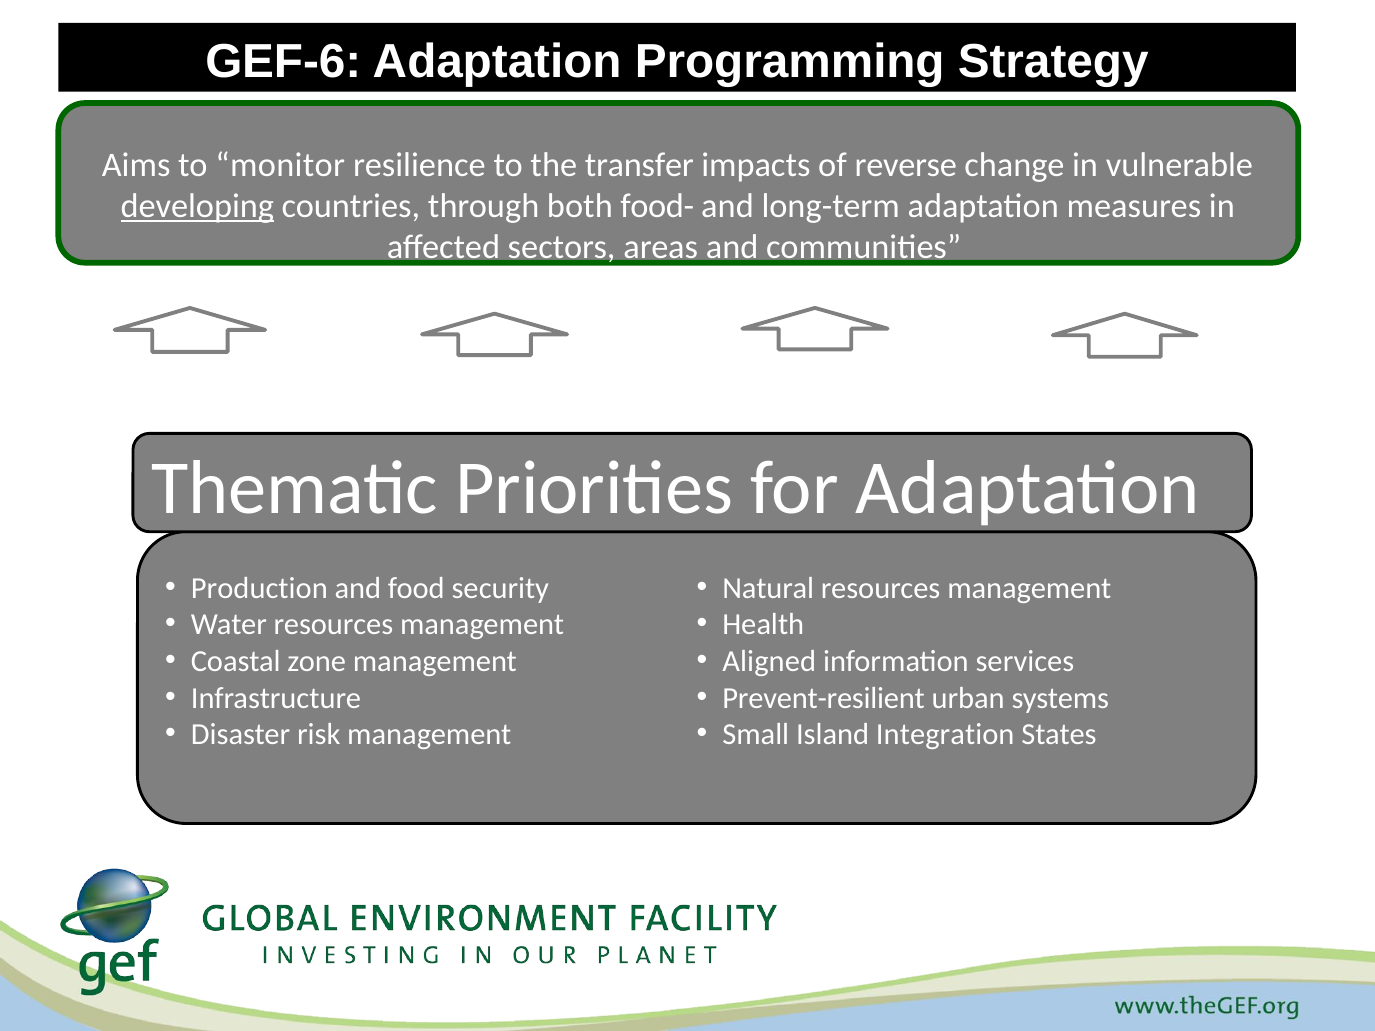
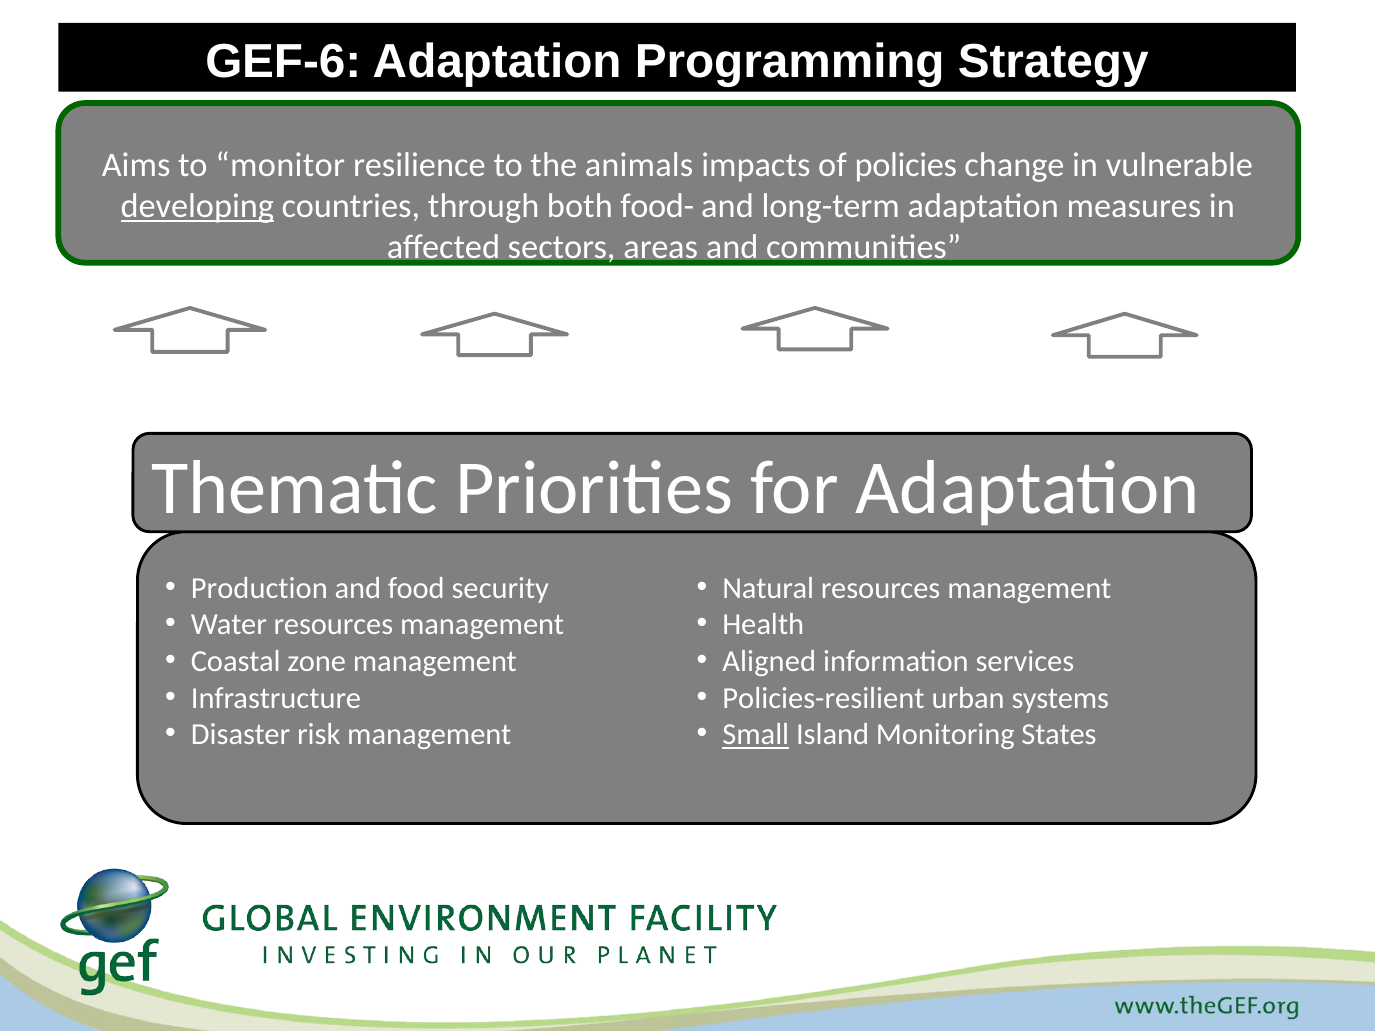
transfer: transfer -> animals
reverse: reverse -> policies
Prevent-resilient: Prevent-resilient -> Policies-resilient
Small underline: none -> present
Integration: Integration -> Monitoring
